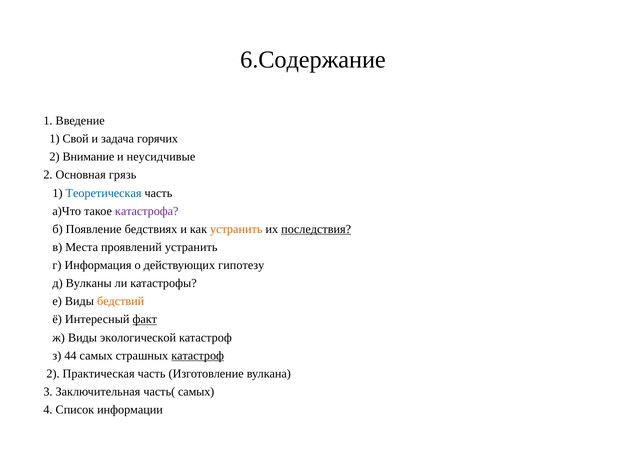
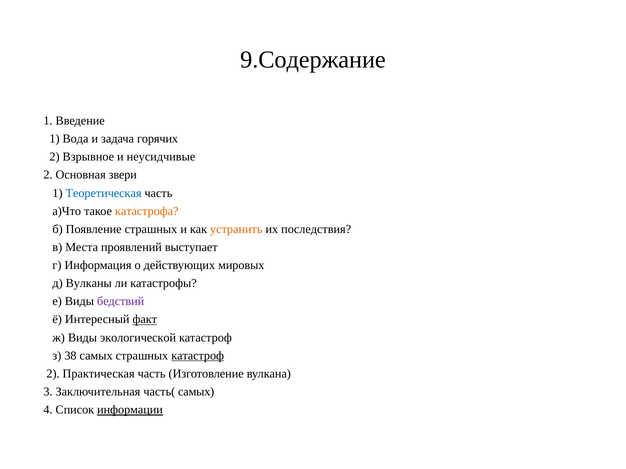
6.Содержание: 6.Содержание -> 9.Содержание
Свой: Свой -> Вода
Внимание: Внимание -> Взрывное
грязь: грязь -> звери
катастрофа colour: purple -> orange
Появление бедствиях: бедствиях -> страшных
последствия underline: present -> none
проявлений устранить: устранить -> выступает
гипотезу: гипотезу -> мировых
бедствий colour: orange -> purple
44: 44 -> 38
информации underline: none -> present
